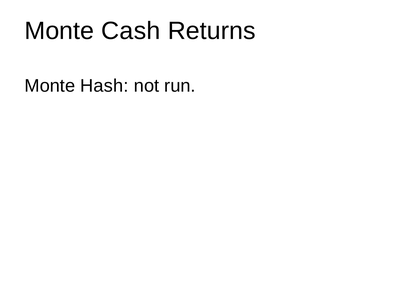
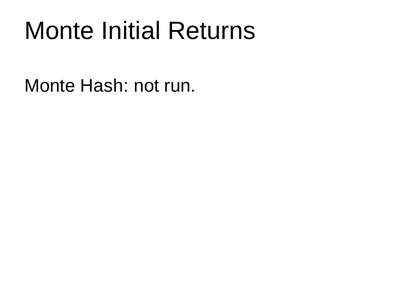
Cash: Cash -> Initial
